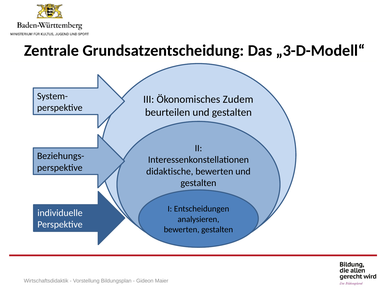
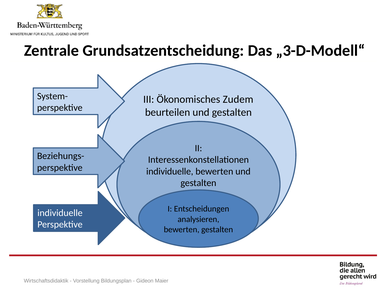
didaktische at (170, 171): didaktische -> individuelle
